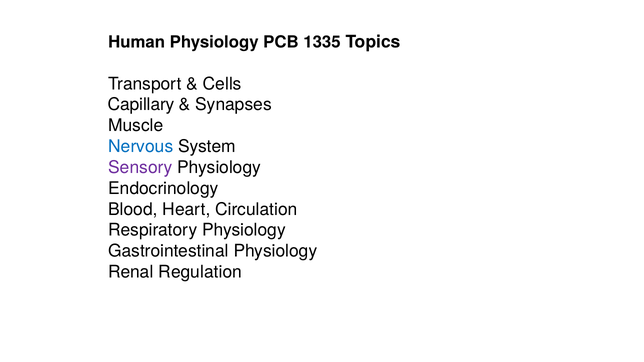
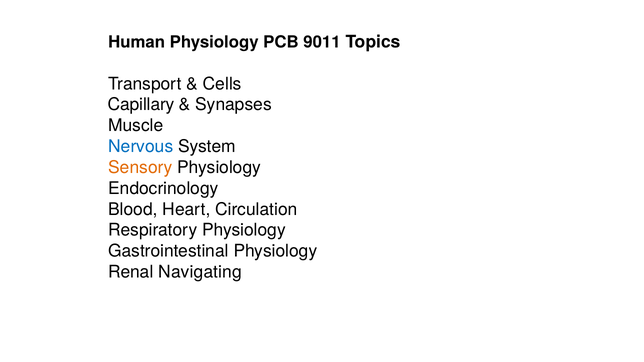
1335: 1335 -> 9011
Sensory colour: purple -> orange
Regulation: Regulation -> Navigating
